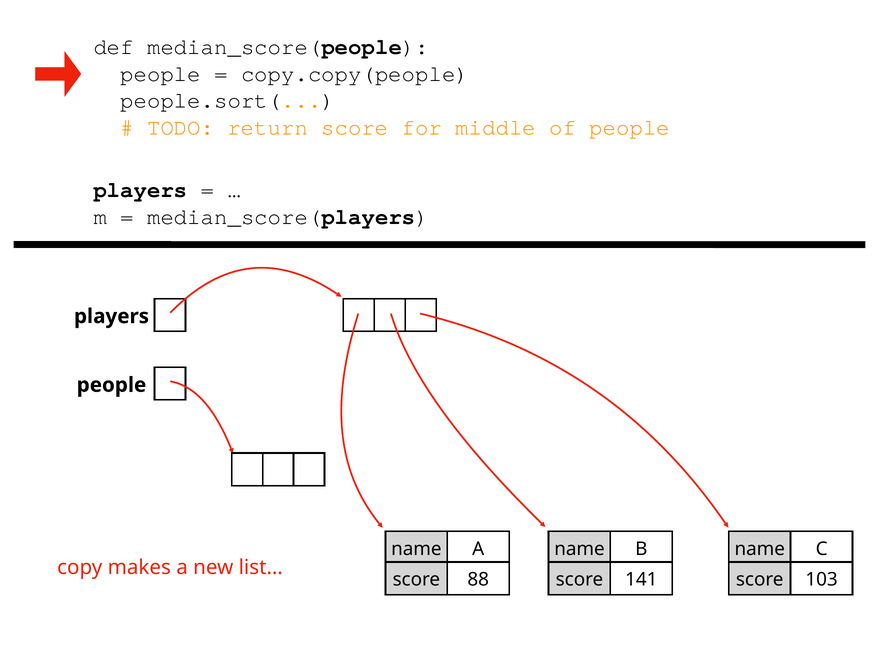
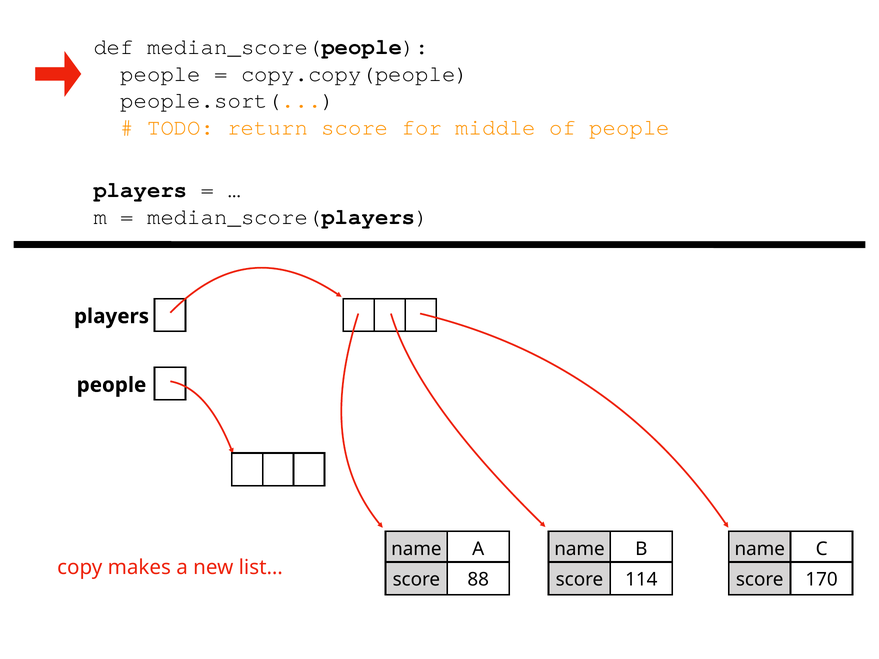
141: 141 -> 114
103: 103 -> 170
